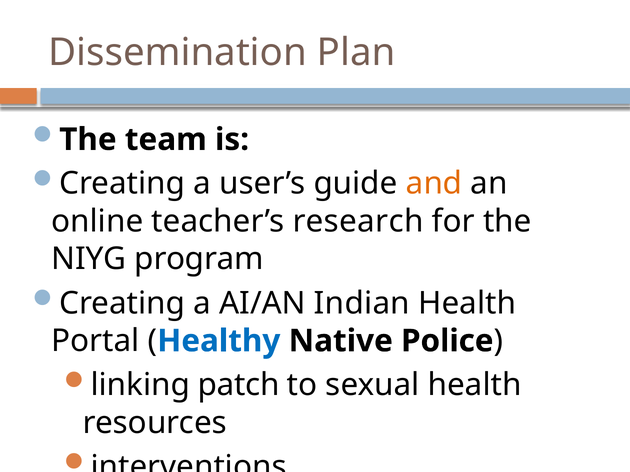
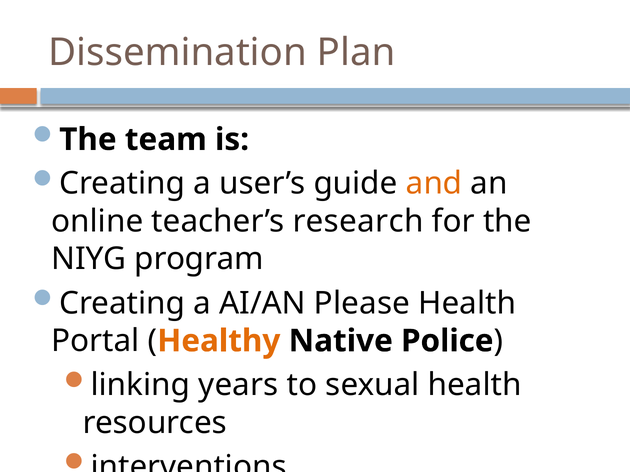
Indian: Indian -> Please
Healthy colour: blue -> orange
patch: patch -> years
